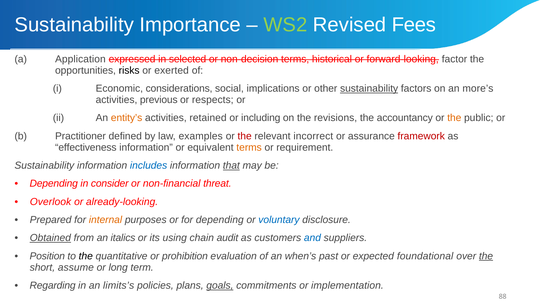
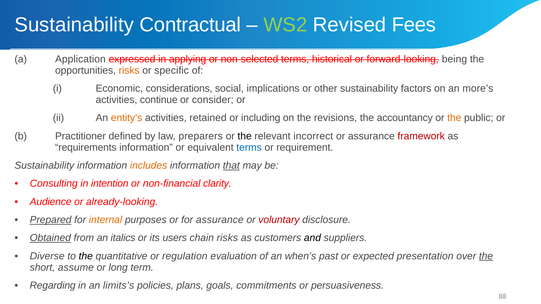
Importance: Importance -> Contractual
selected: selected -> applying
non-decision: non-decision -> non-selected
factor: factor -> being
risks at (129, 70) colour: black -> orange
exerted: exerted -> specific
sustainability at (369, 89) underline: present -> none
previous: previous -> continue
respects: respects -> consider
examples: examples -> preparers
the at (245, 136) colour: red -> black
effectiveness: effectiveness -> requirements
terms at (249, 148) colour: orange -> blue
includes colour: blue -> orange
Depending at (54, 184): Depending -> Consulting
consider: consider -> intention
threat: threat -> clarity
Overlook: Overlook -> Audience
Prepared underline: none -> present
for depending: depending -> assurance
voluntary colour: blue -> red
using: using -> users
chain audit: audit -> risks
and colour: blue -> black
Position: Position -> Diverse
prohibition: prohibition -> regulation
foundational: foundational -> presentation
goals underline: present -> none
implementation: implementation -> persuasiveness
